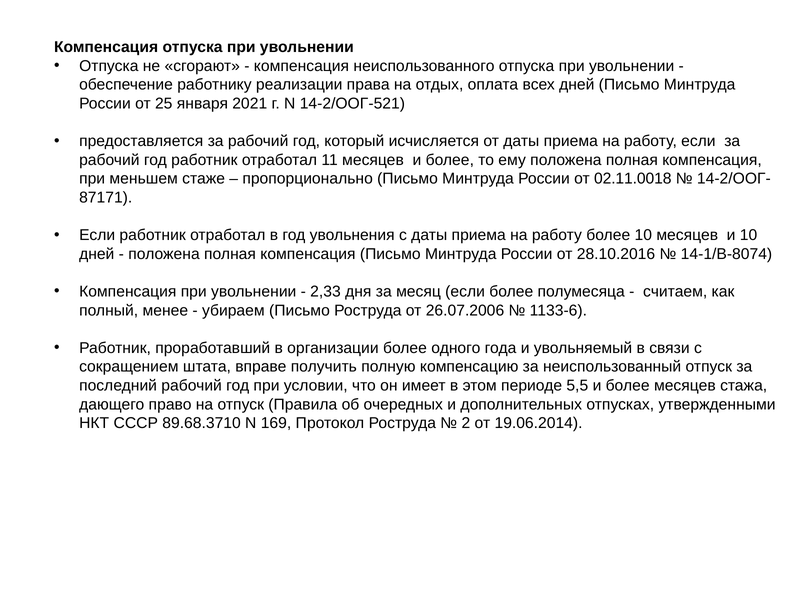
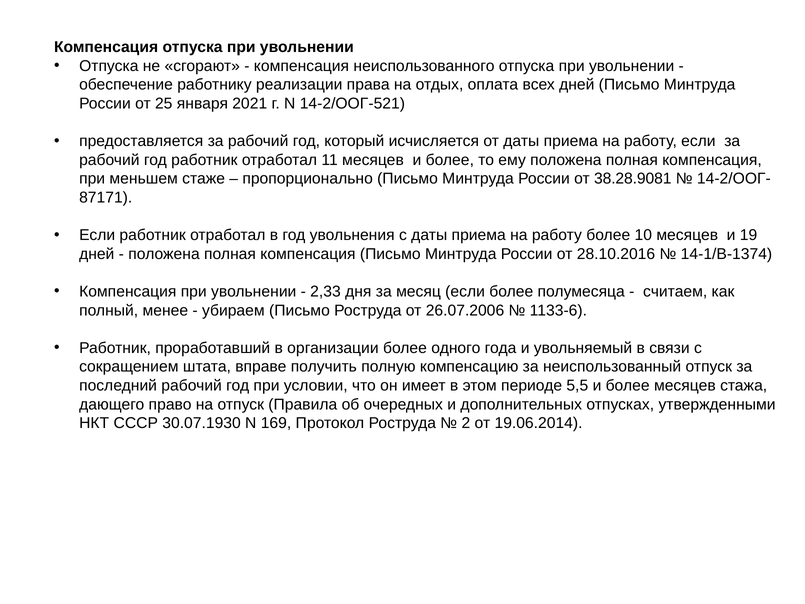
02.11.0018: 02.11.0018 -> 38.28.9081
и 10: 10 -> 19
14-1/В-8074: 14-1/В-8074 -> 14-1/В-1374
89.68.3710: 89.68.3710 -> 30.07.1930
